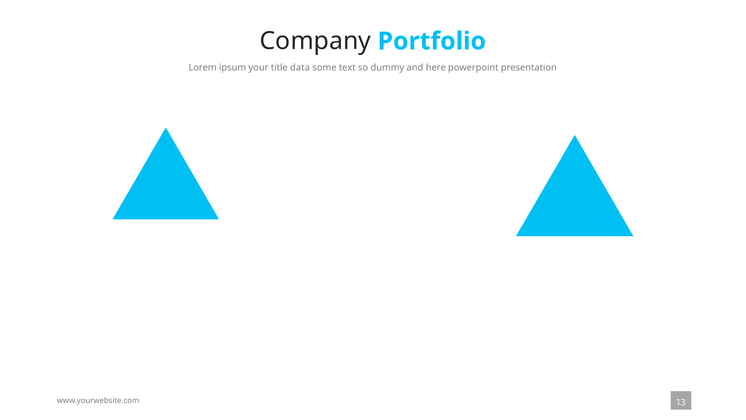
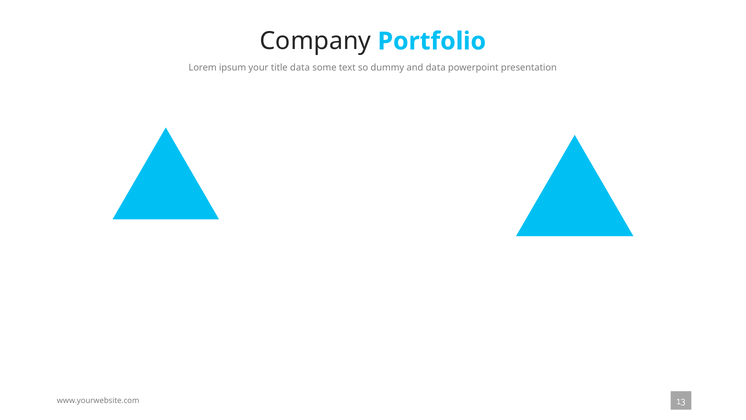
and here: here -> data
